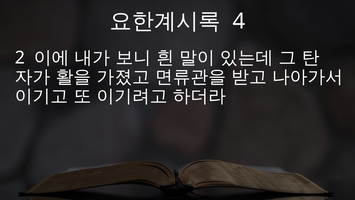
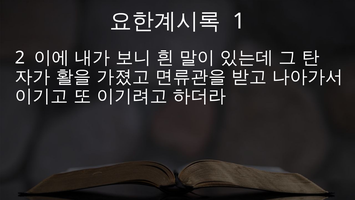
4: 4 -> 1
